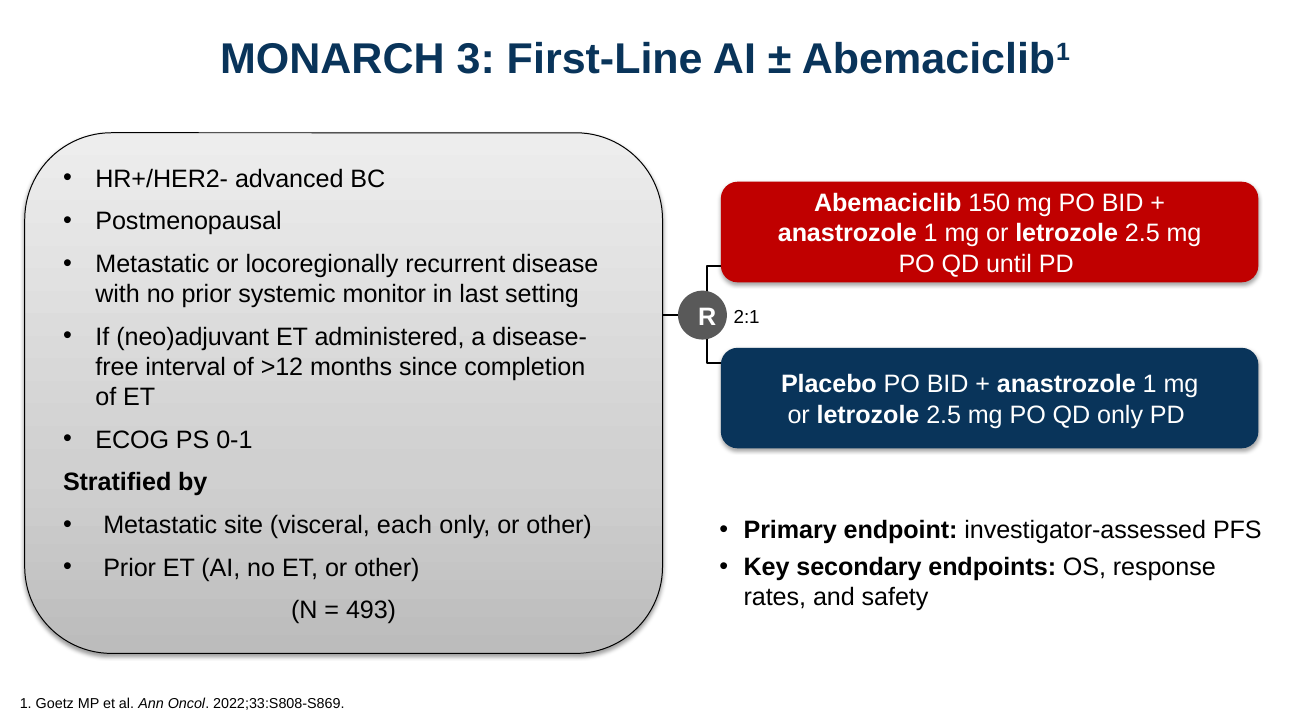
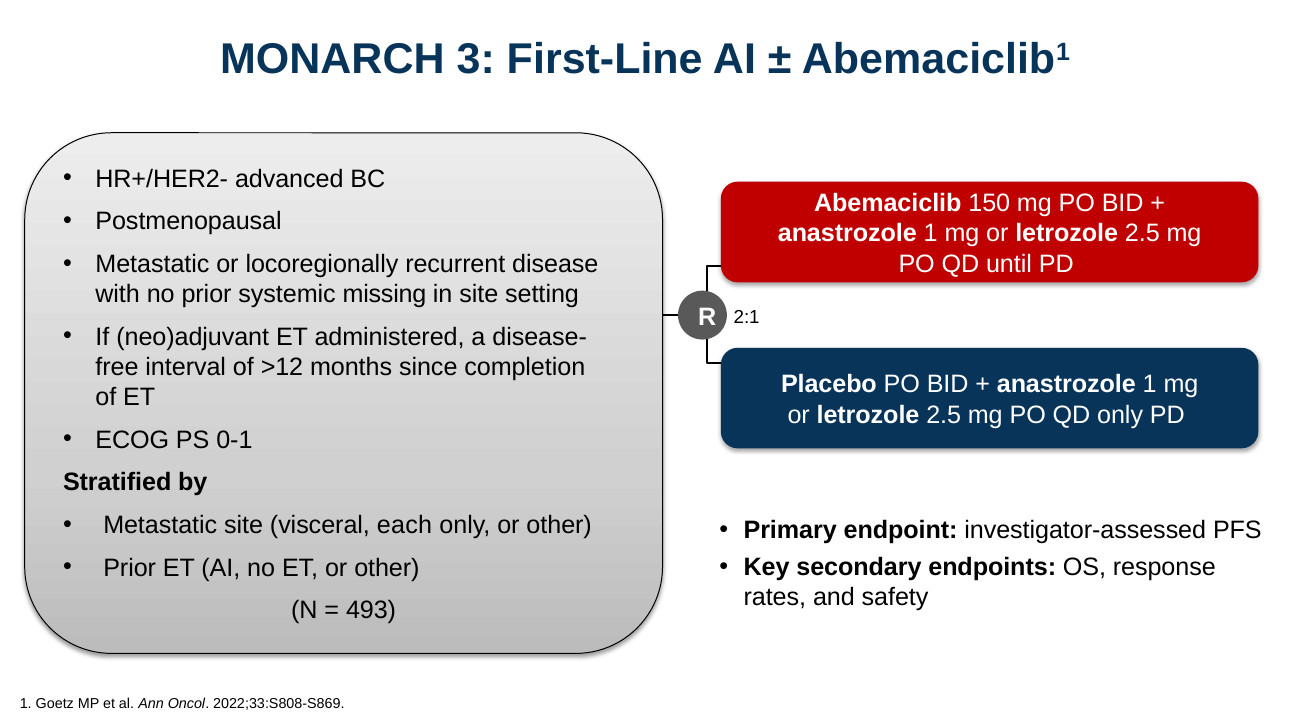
monitor: monitor -> missing
in last: last -> site
